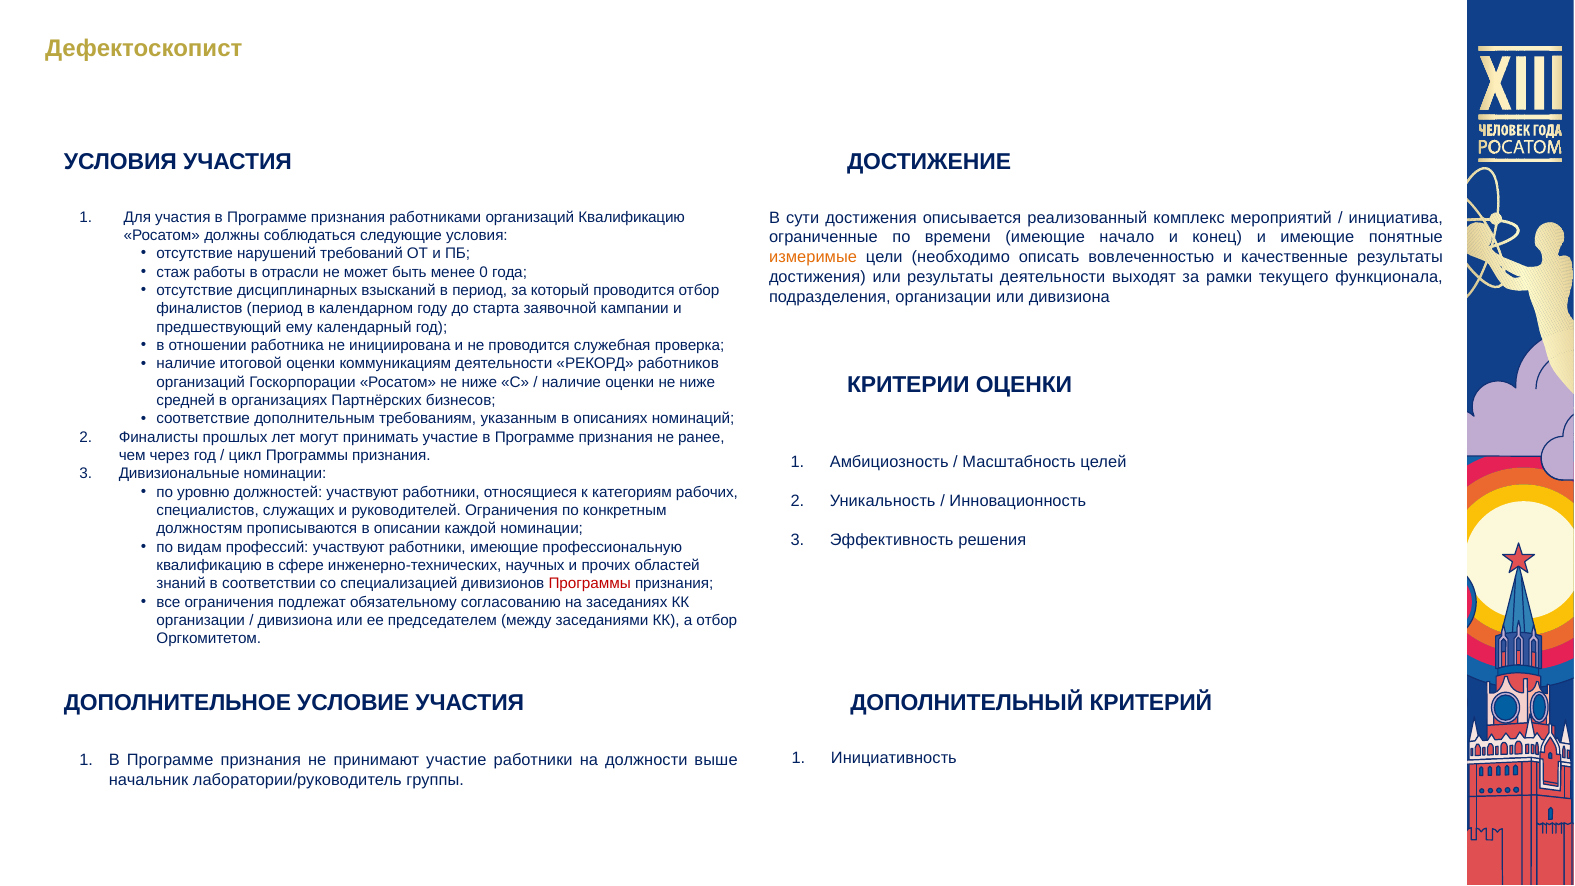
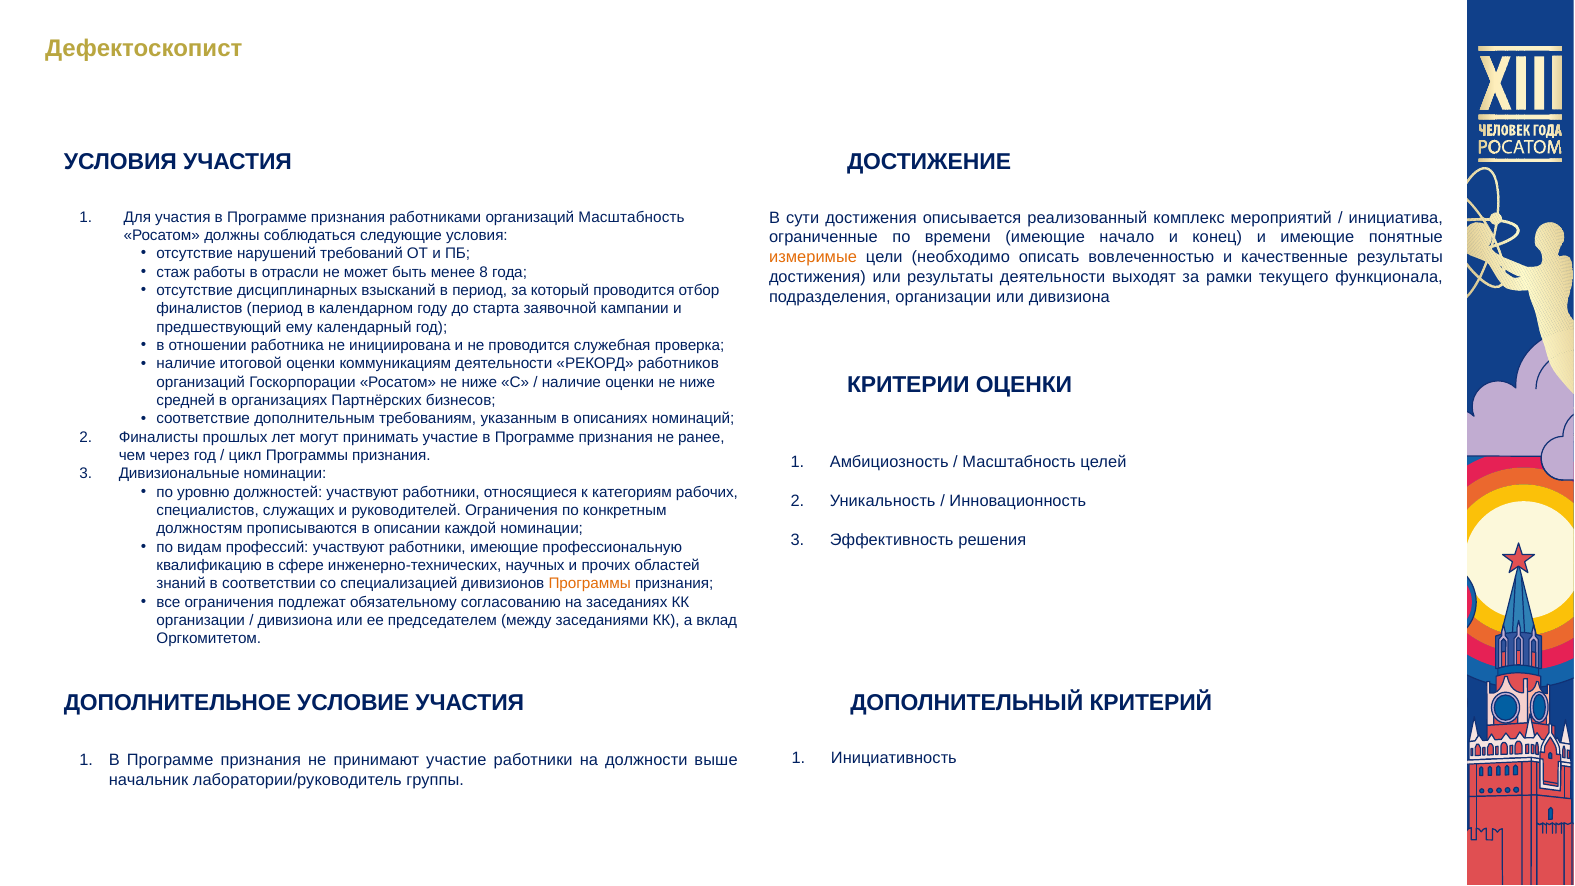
организаций Квалификацию: Квалификацию -> Масштабность
0: 0 -> 8
Программы at (590, 584) colour: red -> orange
а отбор: отбор -> вклад
